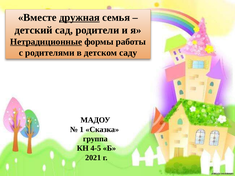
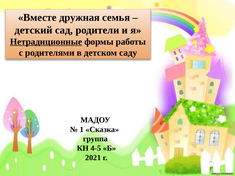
дружная underline: present -> none
